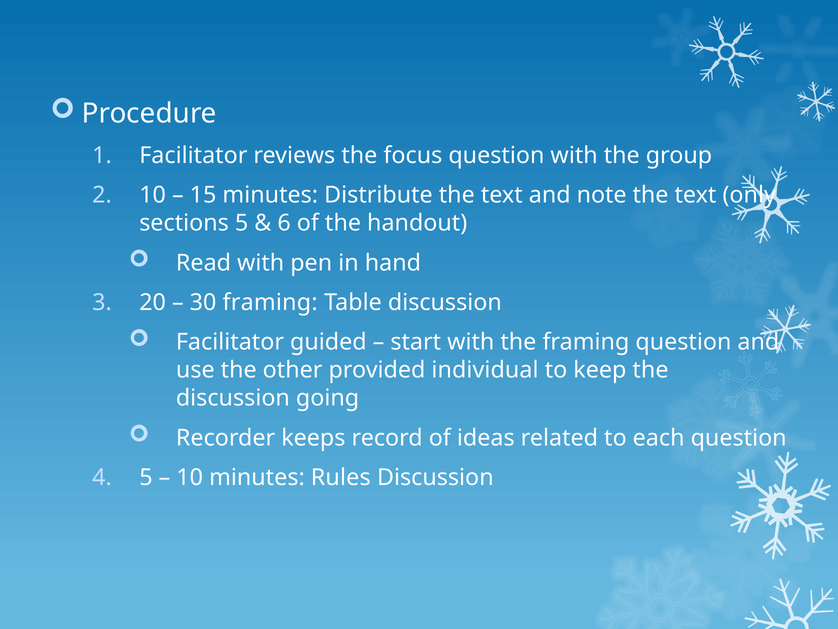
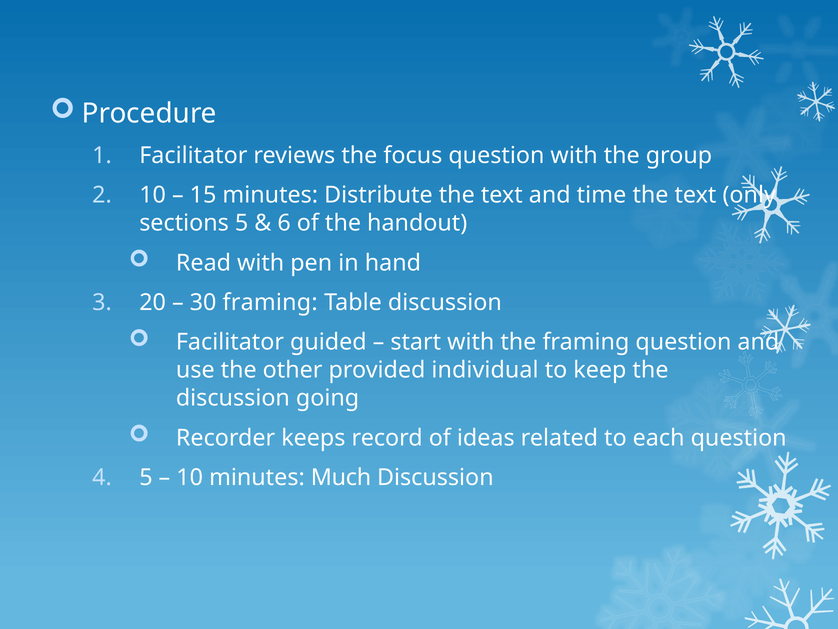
note: note -> time
Rules: Rules -> Much
